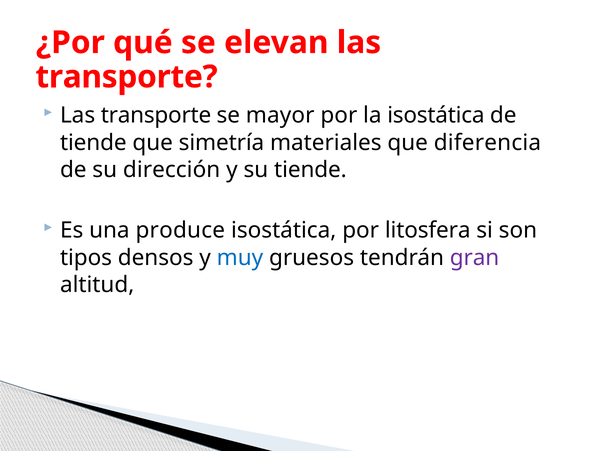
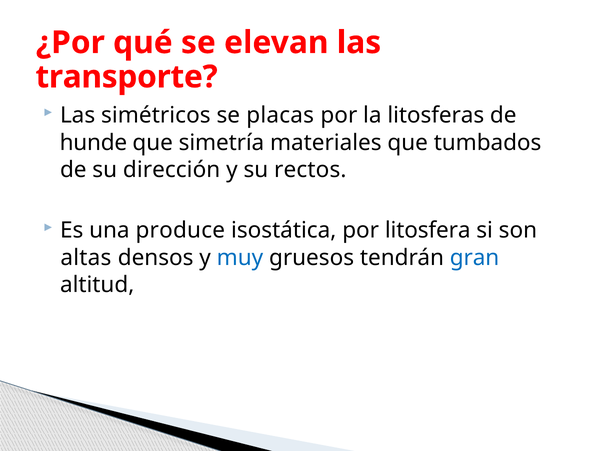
transporte at (156, 115): transporte -> simétricos
mayor: mayor -> placas
la isostática: isostática -> litosferas
tiende at (93, 143): tiende -> hunde
diferencia: diferencia -> tumbados
su tiende: tiende -> rectos
tipos: tipos -> altas
gran colour: purple -> blue
